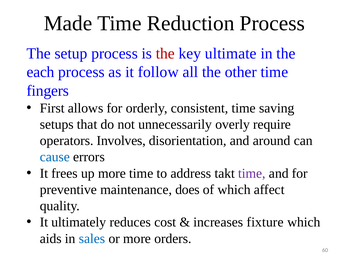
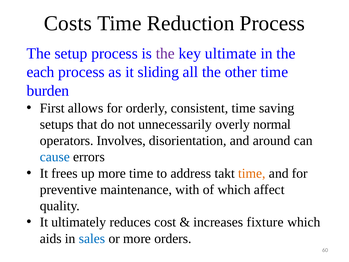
Made: Made -> Costs
the at (165, 53) colour: red -> purple
follow: follow -> sliding
fingers: fingers -> burden
require: require -> normal
time at (252, 173) colour: purple -> orange
does: does -> with
